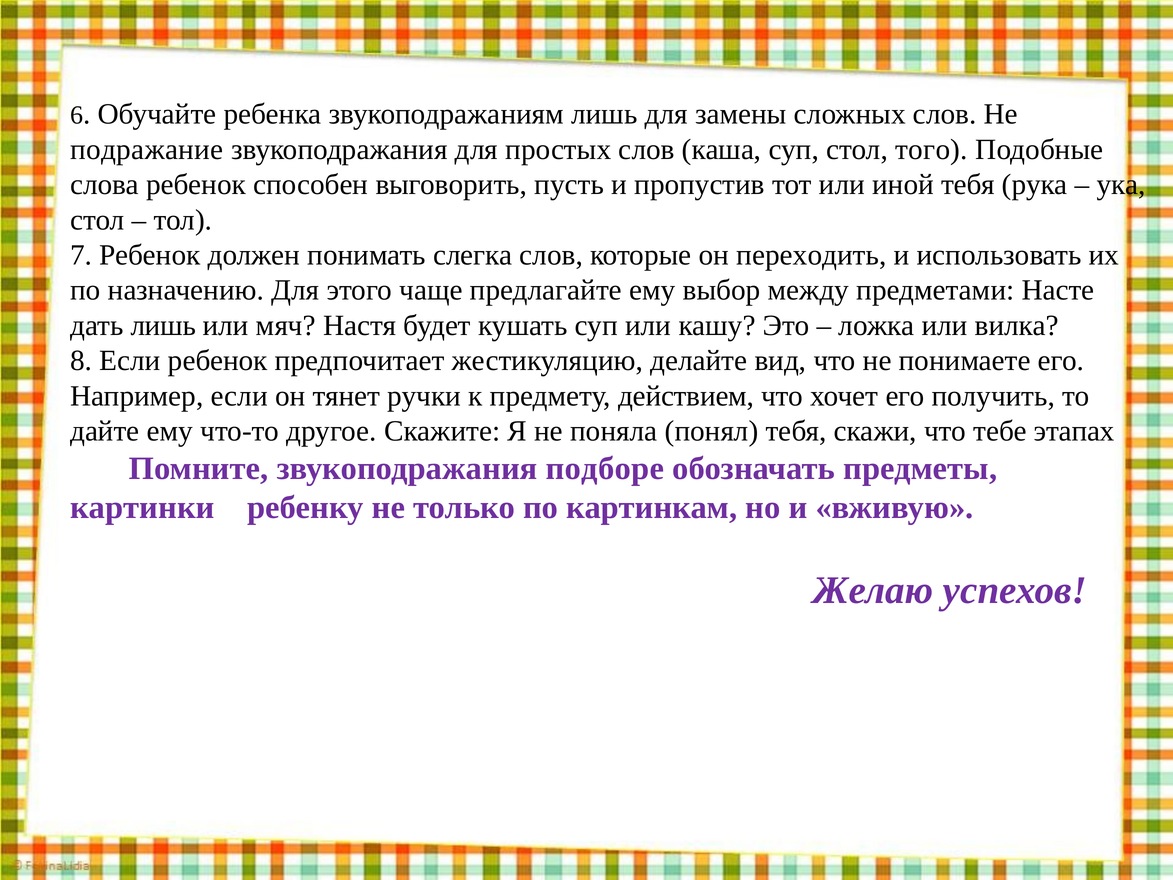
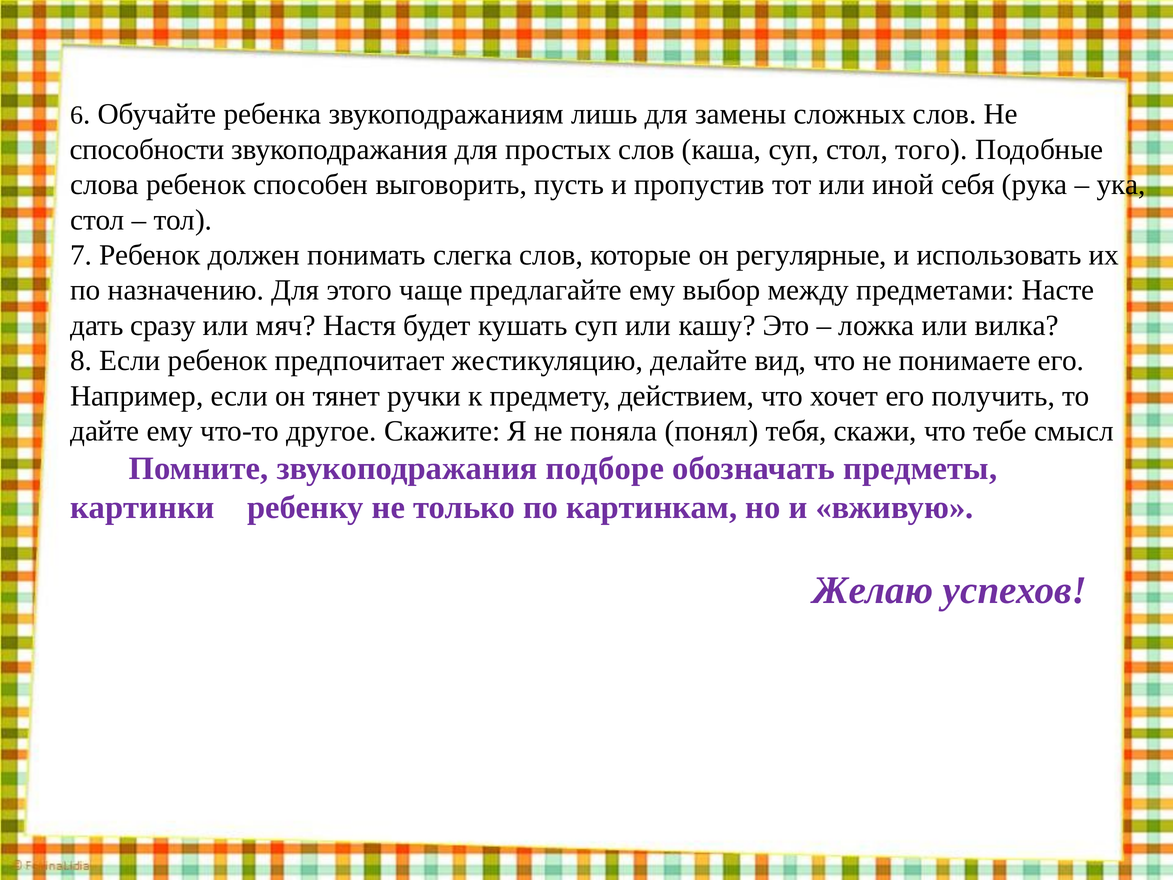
подражание: подражание -> способности
иной тебя: тебя -> себя
переходить: переходить -> регулярные
дать лишь: лишь -> сразу
этапах: этапах -> смысл
